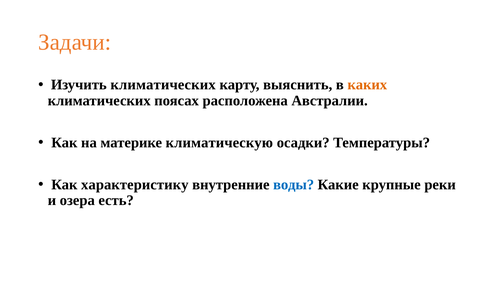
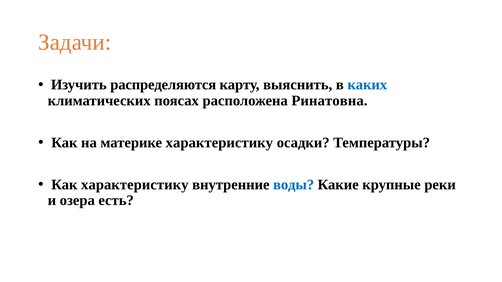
Изучить климатических: климатических -> распределяются
каких colour: orange -> blue
Австралии: Австралии -> Ринатовна
материке климатическую: климатическую -> характеристику
